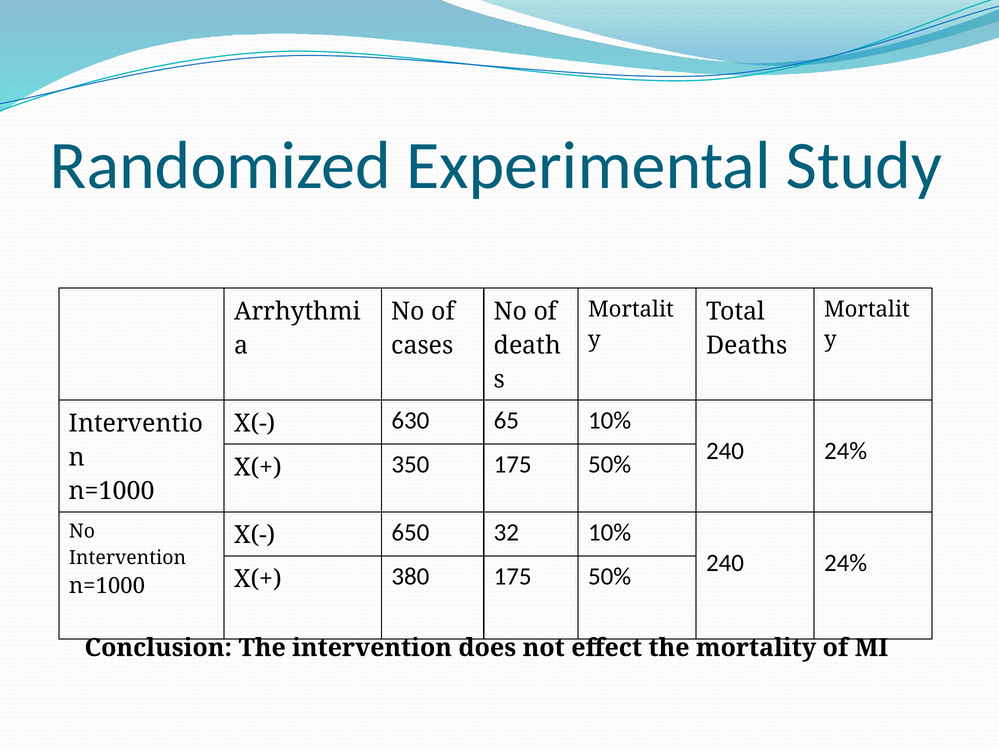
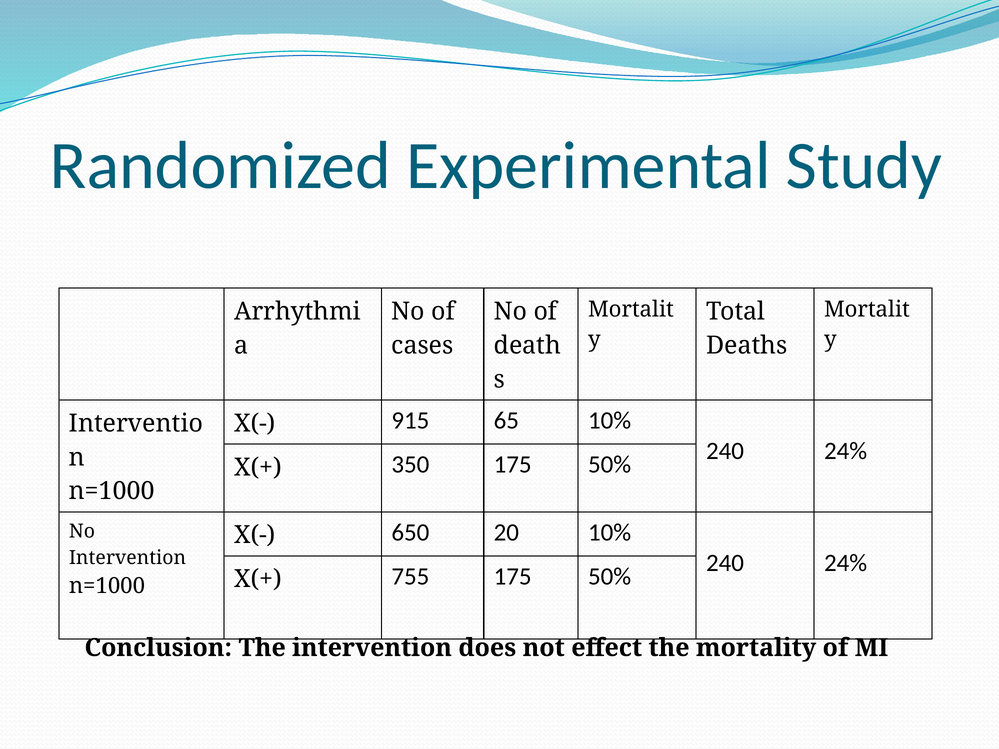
630: 630 -> 915
32: 32 -> 20
380: 380 -> 755
